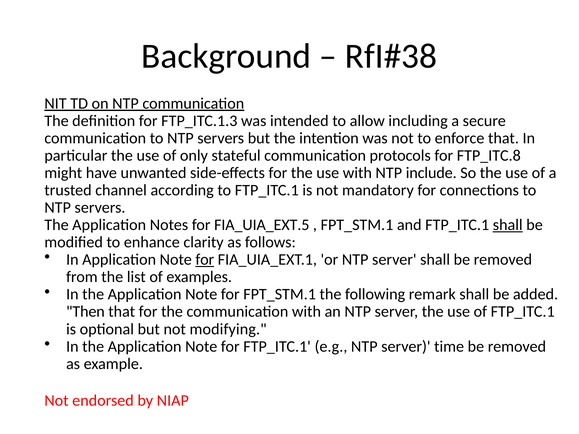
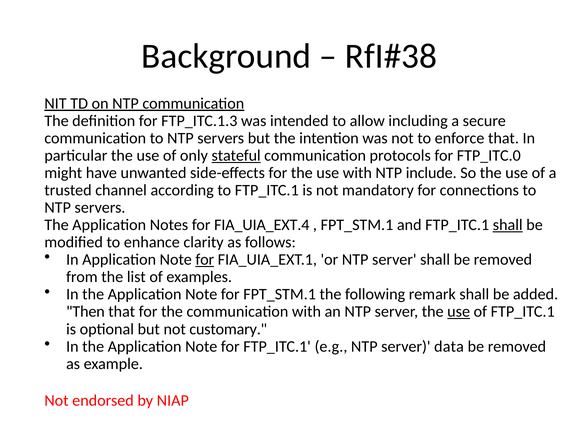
stateful underline: none -> present
FTP_ITC.8: FTP_ITC.8 -> FTP_ITC.0
FIA_UIA_EXT.5: FIA_UIA_EXT.5 -> FIA_UIA_EXT.4
use at (459, 312) underline: none -> present
modifying: modifying -> customary
time: time -> data
